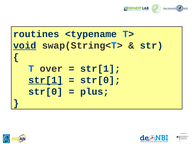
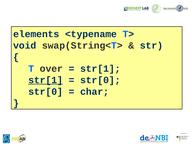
routines: routines -> elements
void underline: present -> none
plus: plus -> char
